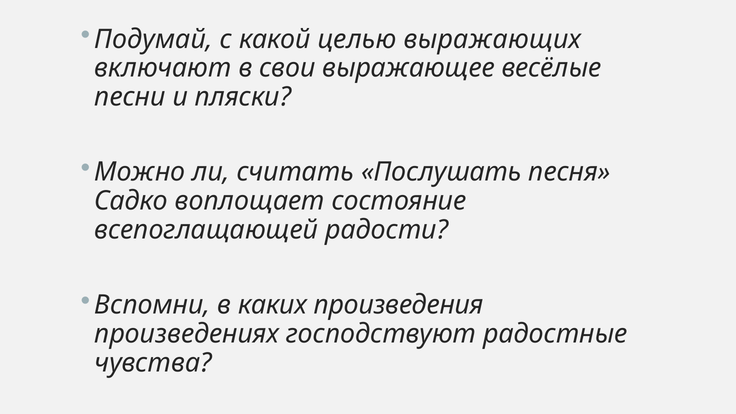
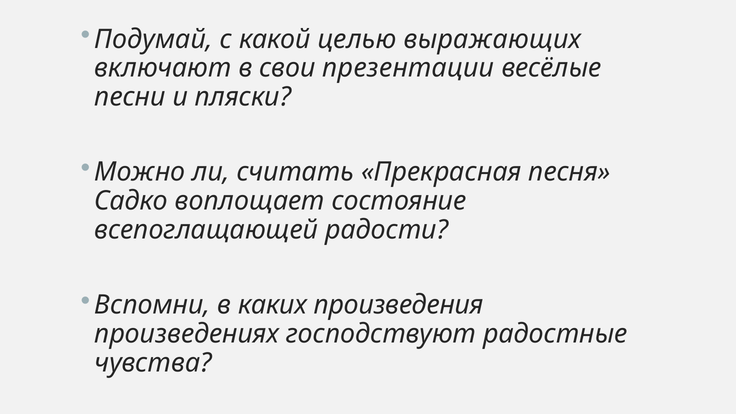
выражающее: выражающее -> презентации
Послушать: Послушать -> Прекрасная
